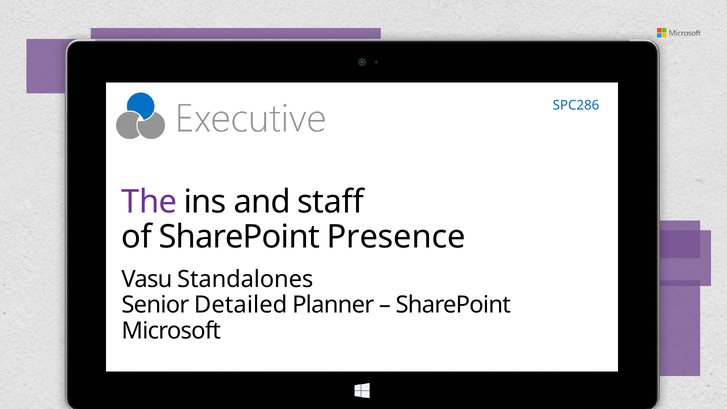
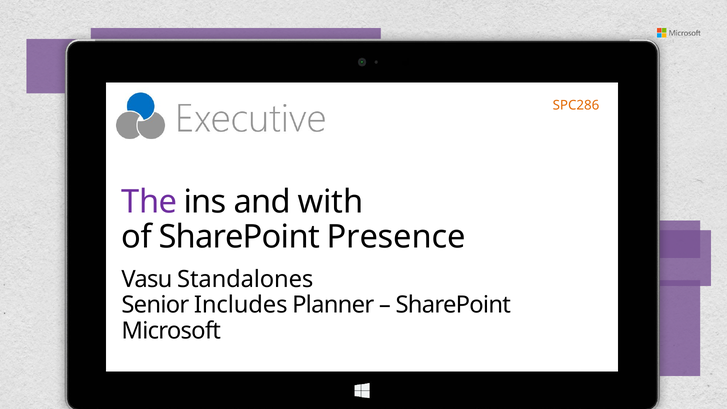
SPC286 colour: blue -> orange
staff: staff -> with
Detailed: Detailed -> Includes
